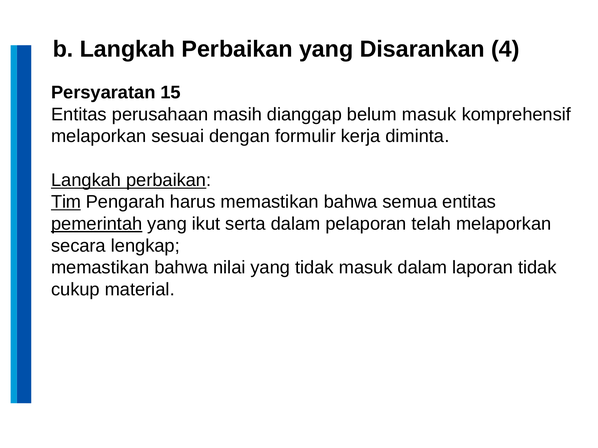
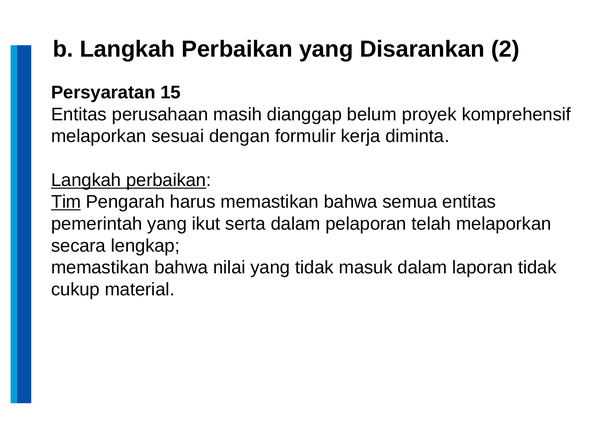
4: 4 -> 2
belum masuk: masuk -> proyek
pemerintah underline: present -> none
